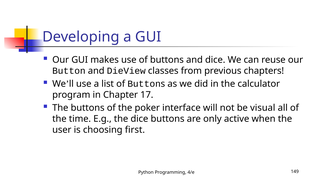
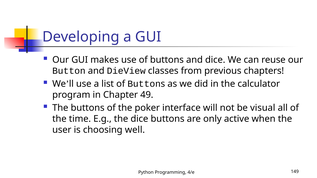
17: 17 -> 49
first: first -> well
